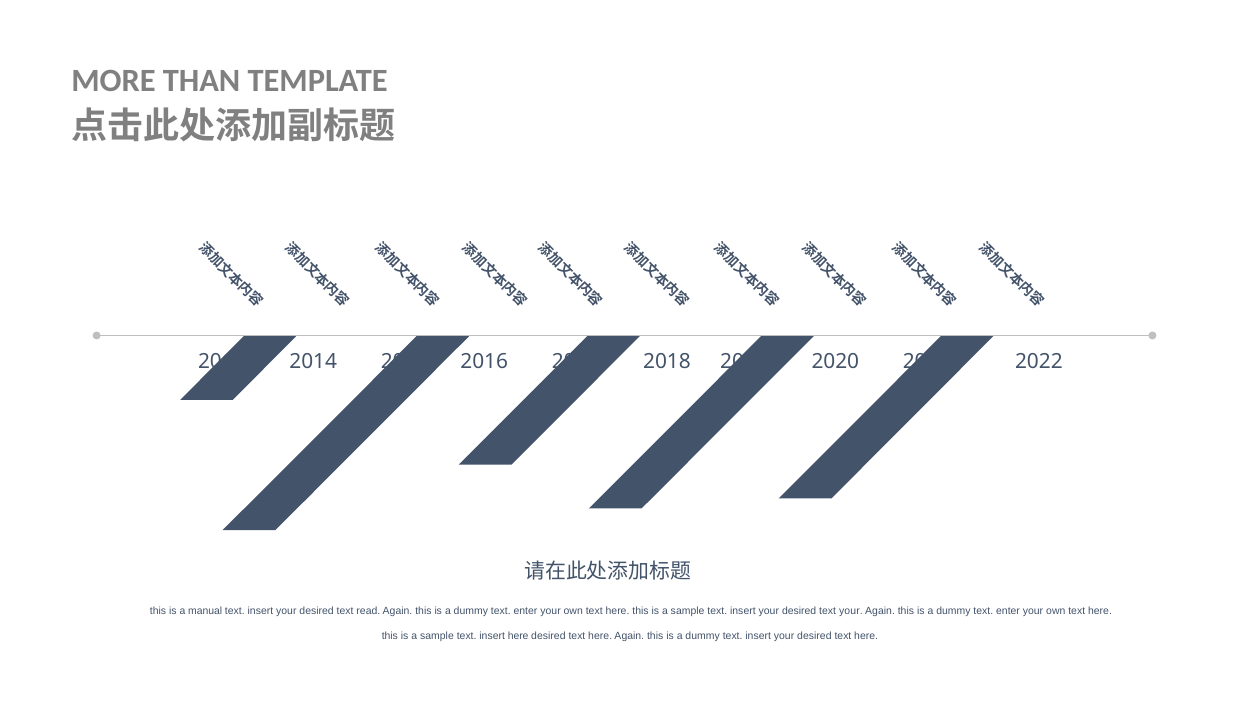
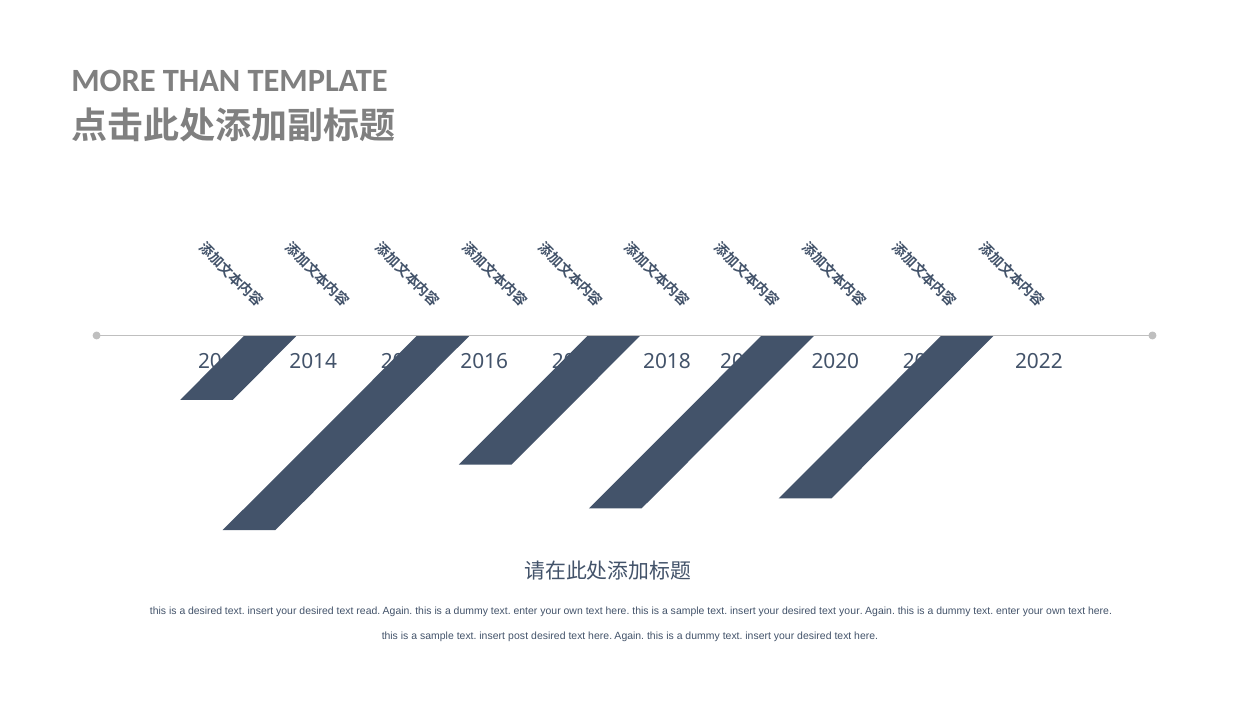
a manual: manual -> desired
insert here: here -> post
